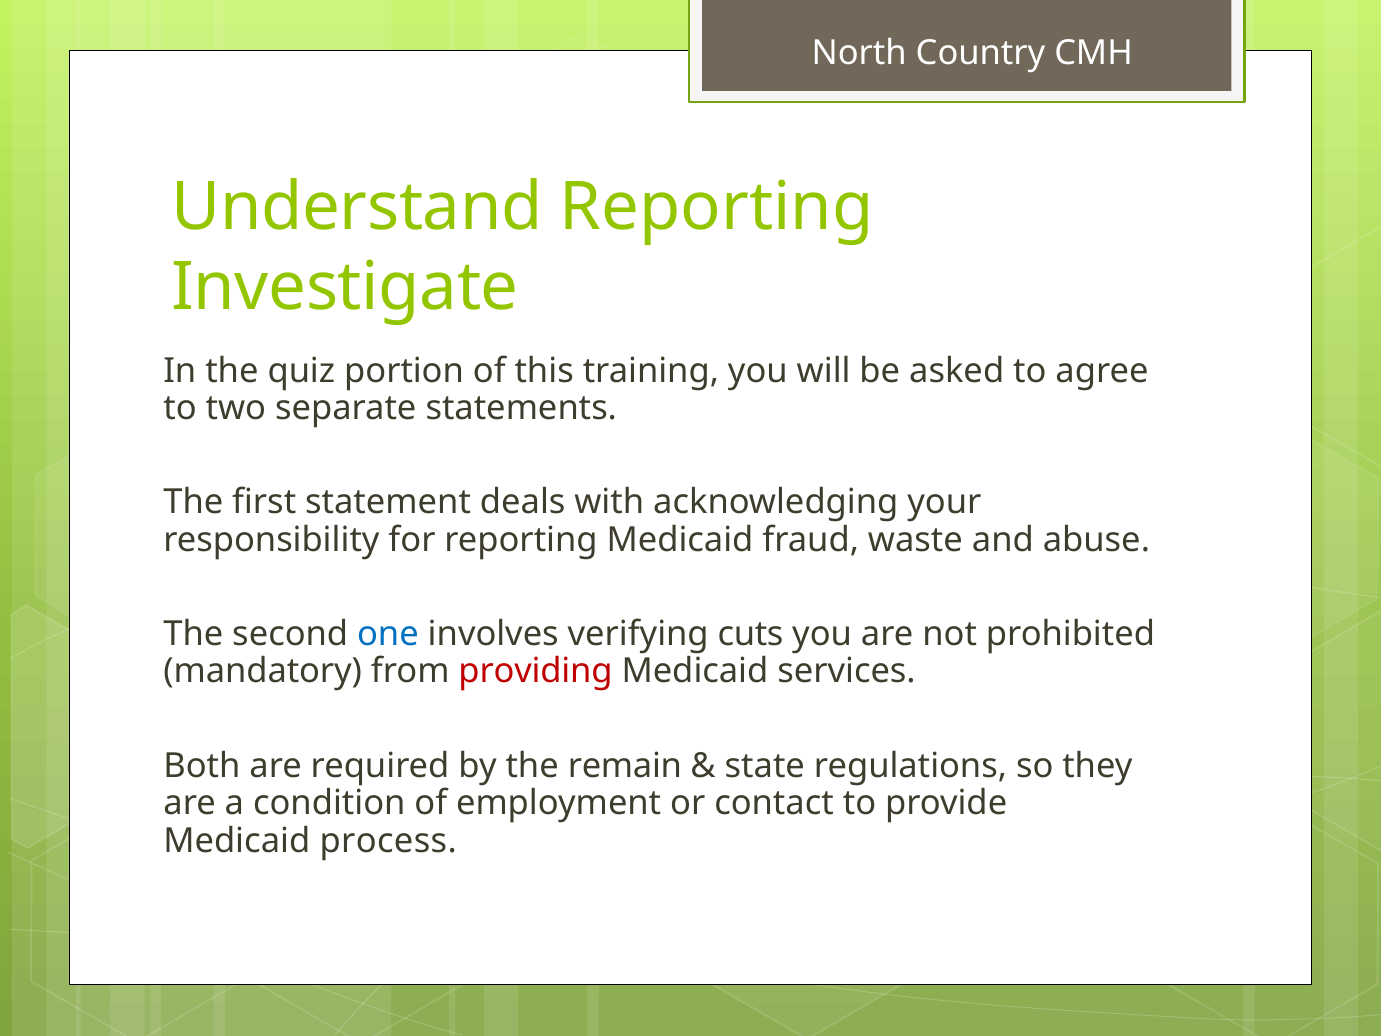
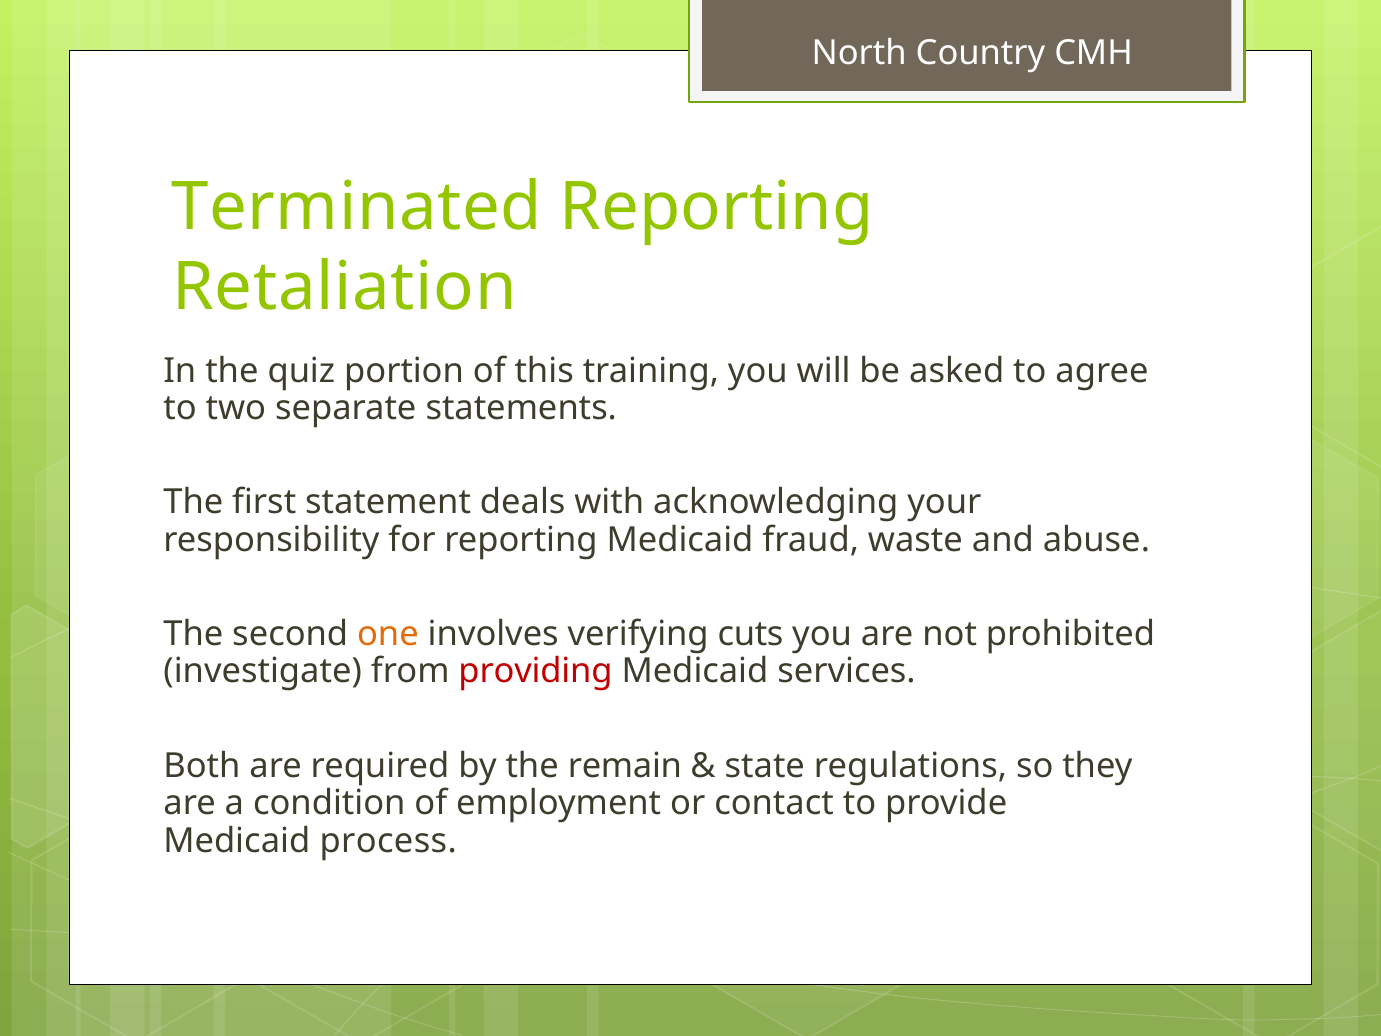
Understand: Understand -> Terminated
Investigate: Investigate -> Retaliation
one colour: blue -> orange
mandatory: mandatory -> investigate
